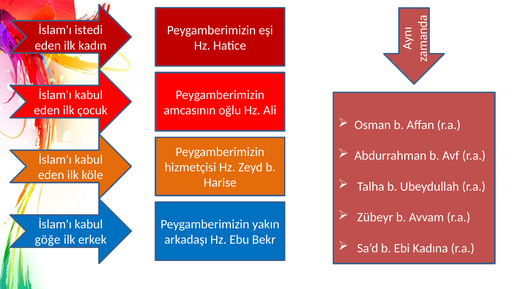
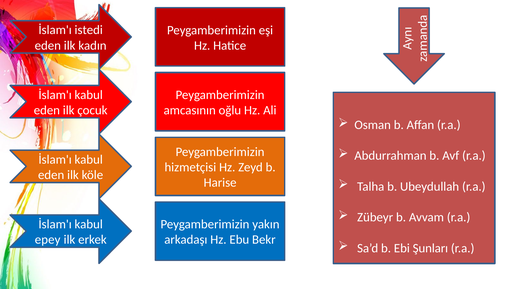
göğe: göğe -> epey
Kadına: Kadına -> Şunları
